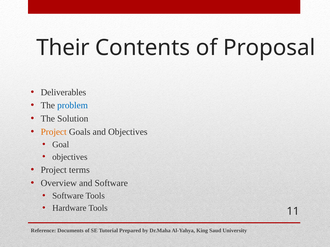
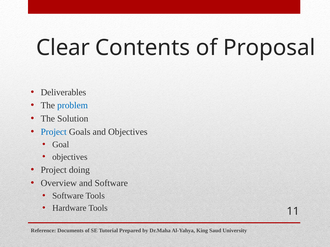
Their: Their -> Clear
Project at (54, 132) colour: orange -> blue
terms: terms -> doing
